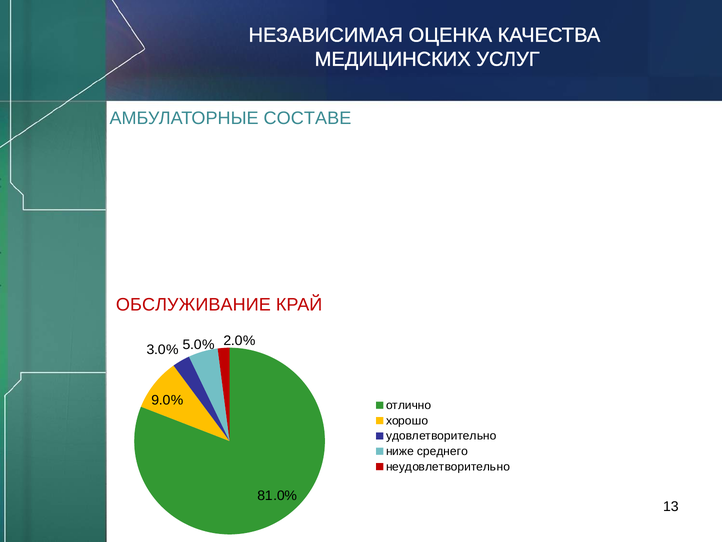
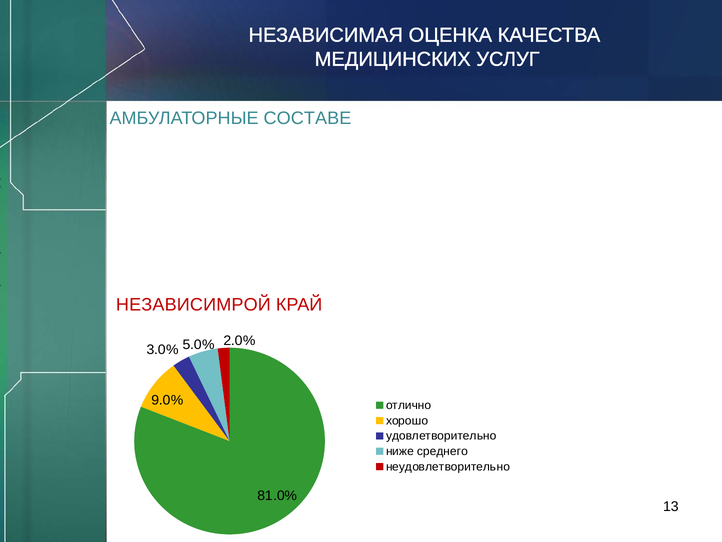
ОБСЛУЖИВАНИЕ: ОБСЛУЖИВАНИЕ -> НЕЗАВИСИМРОЙ
